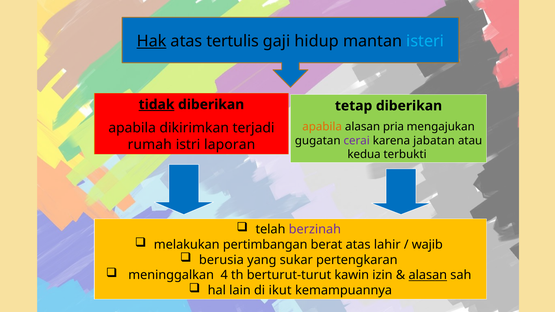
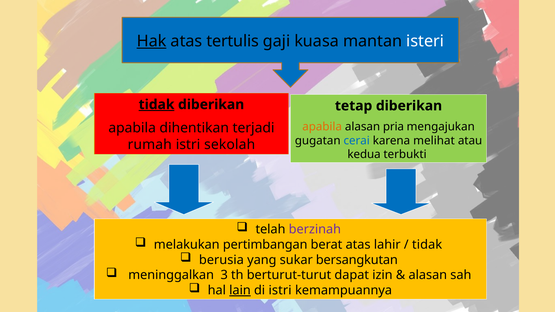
hidup: hidup -> kuasa
isteri colour: light blue -> white
dikirimkan: dikirimkan -> dihentikan
cerai colour: purple -> blue
jabatan: jabatan -> melihat
laporan: laporan -> sekolah
wajib at (427, 245): wajib -> tidak
pertengkaran: pertengkaran -> bersangkutan
4: 4 -> 3
kawin: kawin -> dapat
alasan at (428, 275) underline: present -> none
lain underline: none -> present
di ikut: ikut -> istri
